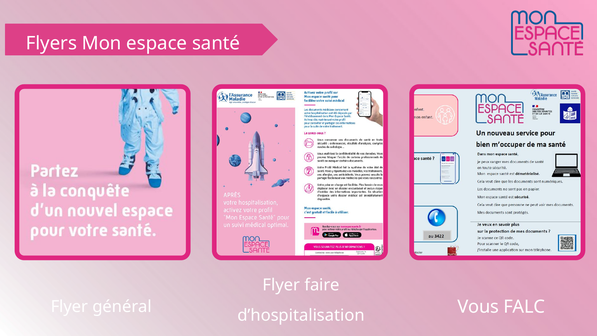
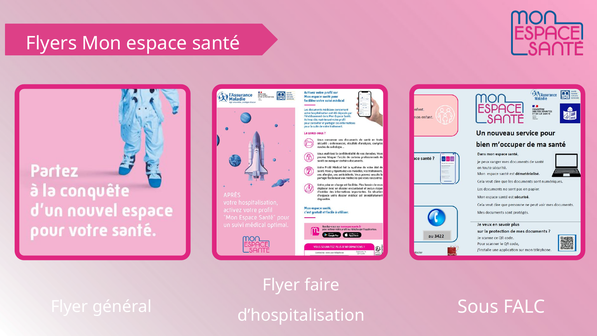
Vous: Vous -> Sous
